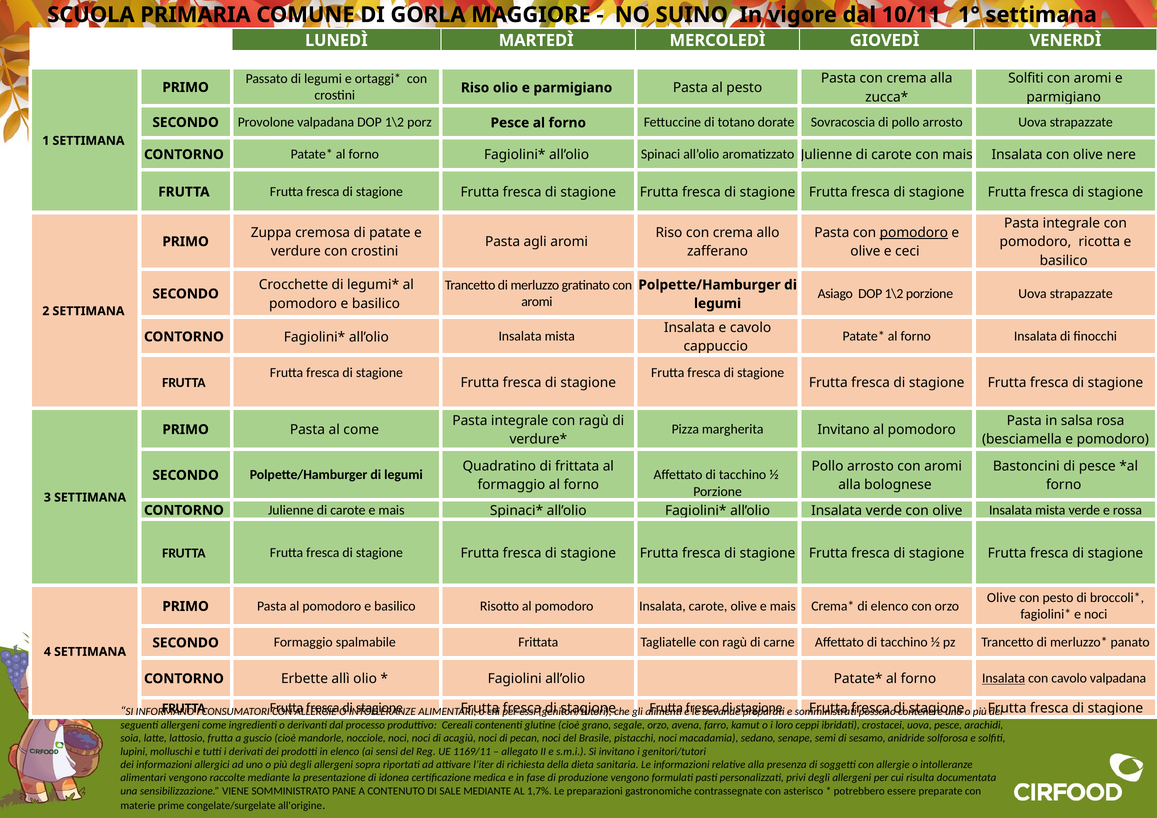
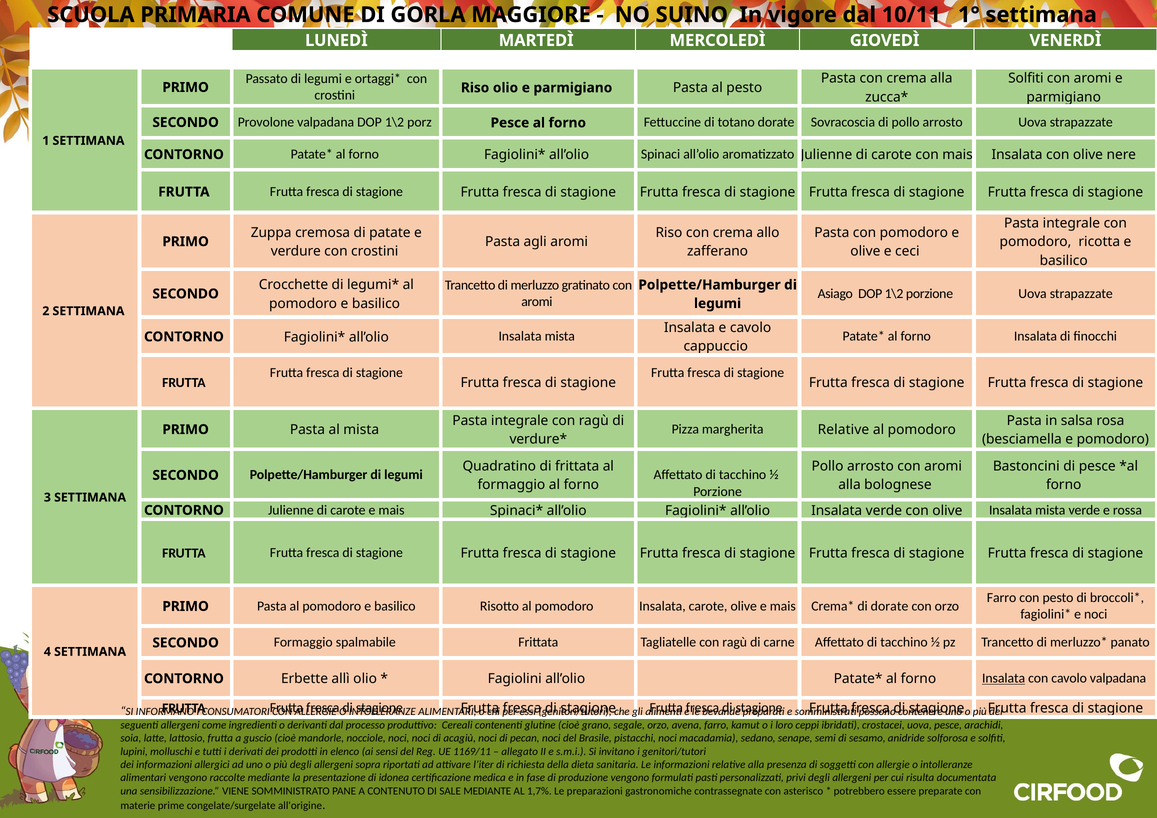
pomodoro at (914, 233) underline: present -> none
margherita Invitano: Invitano -> Relative
al come: come -> mista
Olive at (1001, 598): Olive -> Farro
di elenco: elenco -> dorate
